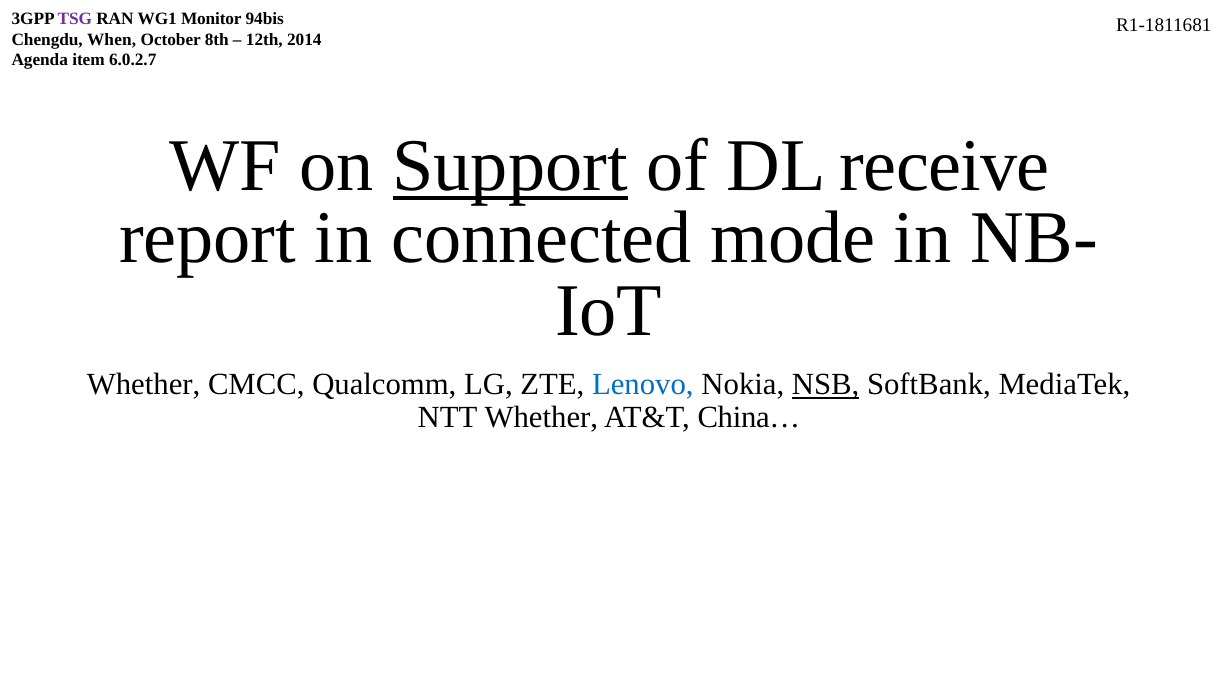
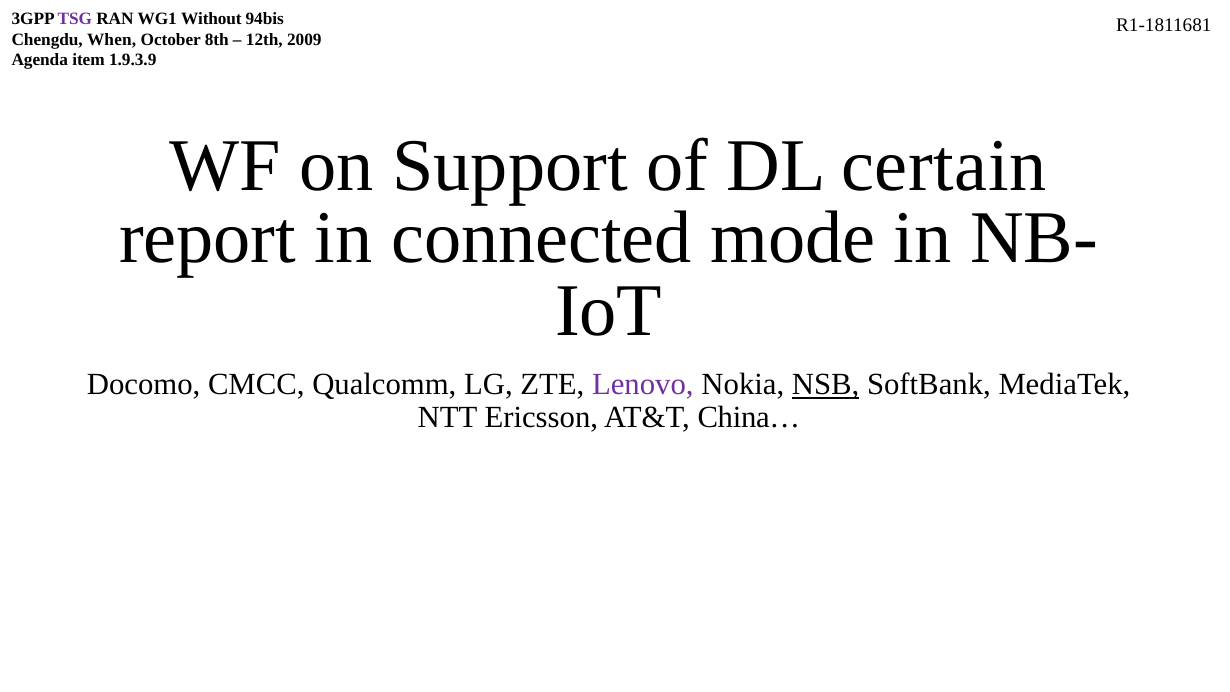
Monitor: Monitor -> Without
2014: 2014 -> 2009
6.0.2.7: 6.0.2.7 -> 1.9.3.9
Support underline: present -> none
receive: receive -> certain
Whether at (144, 384): Whether -> Docomo
Lenovo colour: blue -> purple
NTT Whether: Whether -> Ericsson
